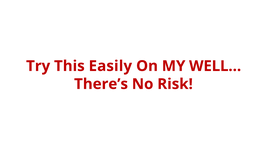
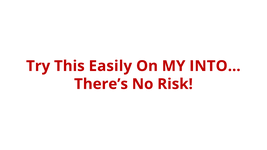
WELL…: WELL… -> INTO…
